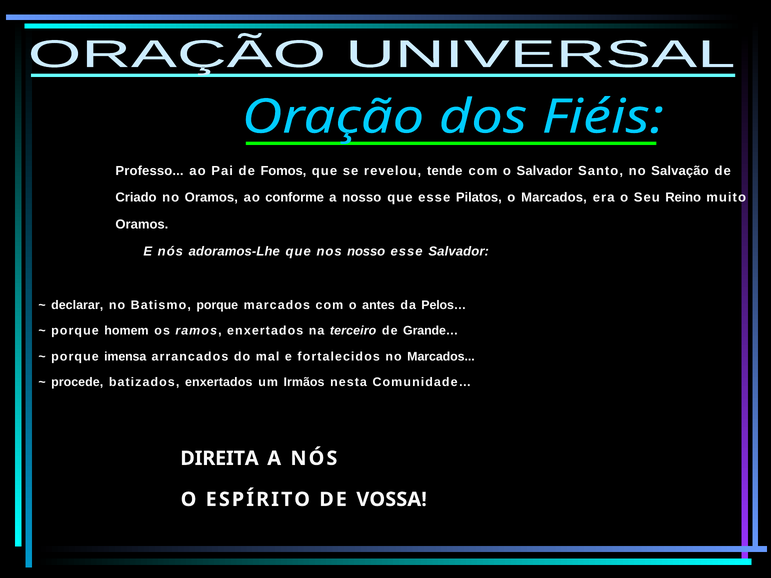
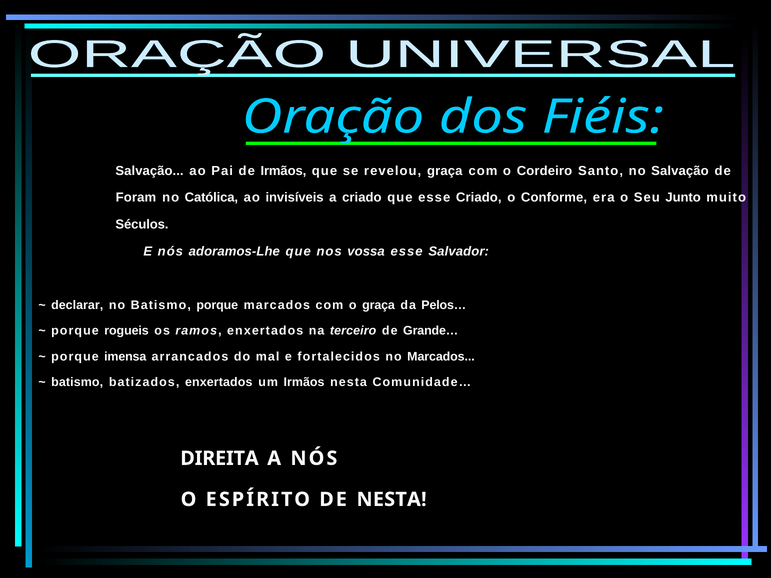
Professo at (150, 171): Professo -> Salvação
de Fomos: Fomos -> Irmãos
revelou tende: tende -> graça
o Salvador: Salvador -> Cordeiro
Criado: Criado -> Foram
no Oramos: Oramos -> Católica
conforme: conforme -> invisíveis
a nosso: nosso -> criado
esse Pilatos: Pilatos -> Criado
o Marcados: Marcados -> Conforme
Reino: Reino -> Junto
Oramos at (142, 225): Oramos -> Séculos
nos nosso: nosso -> vossa
o antes: antes -> graça
homem: homem -> rogueis
procede at (77, 382): procede -> batismo
DE VOSSA: VOSSA -> NESTA
